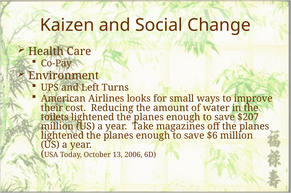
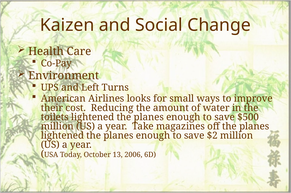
$207: $207 -> $500
$6: $6 -> $2
